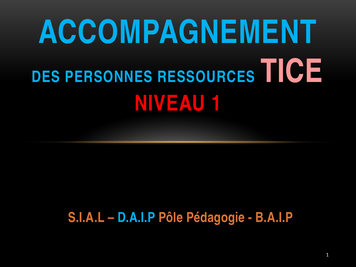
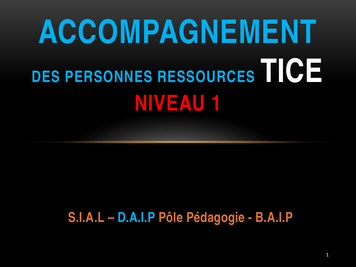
TICE colour: pink -> white
